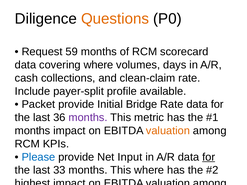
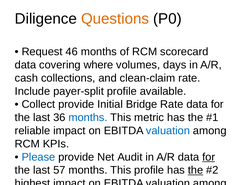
59: 59 -> 46
Packet at (38, 105): Packet -> Collect
months at (88, 118) colour: purple -> blue
months at (33, 131): months -> reliable
valuation at (168, 131) colour: orange -> blue
Input: Input -> Audit
33: 33 -> 57
This where: where -> profile
the at (195, 170) underline: none -> present
